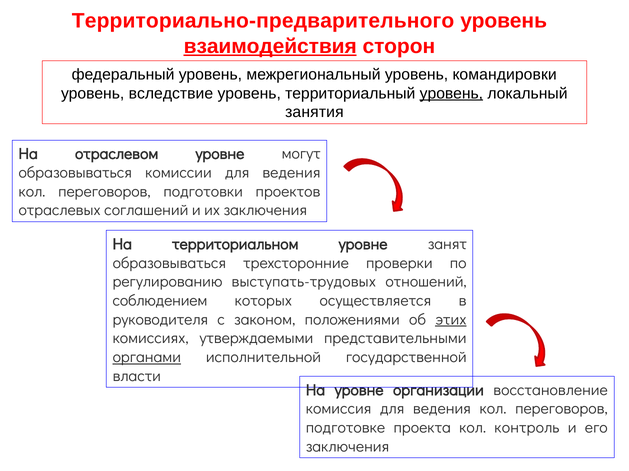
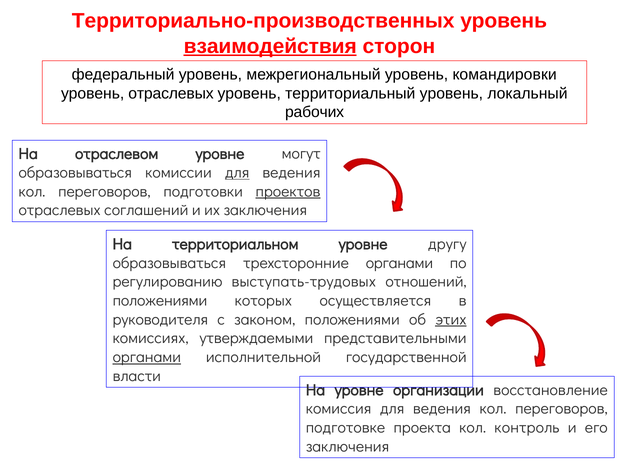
Территориально-предварительного: Территориально-предварительного -> Территориально-производственных
уровень вследствие: вследствие -> отраслевых
уровень at (451, 94) underline: present -> none
занятия: занятия -> рабочих
для at (237, 173) underline: none -> present
проектов underline: none -> present
занят: занят -> другу
трехсторонние проверки: проверки -> органами
соблюдением at (160, 301): соблюдением -> положениями
